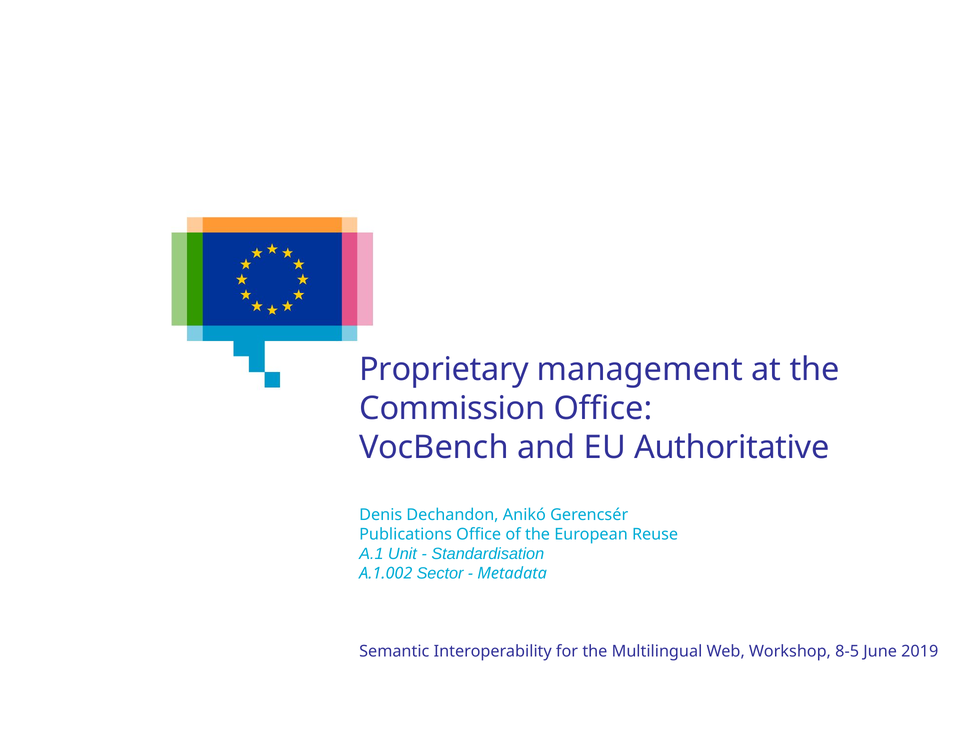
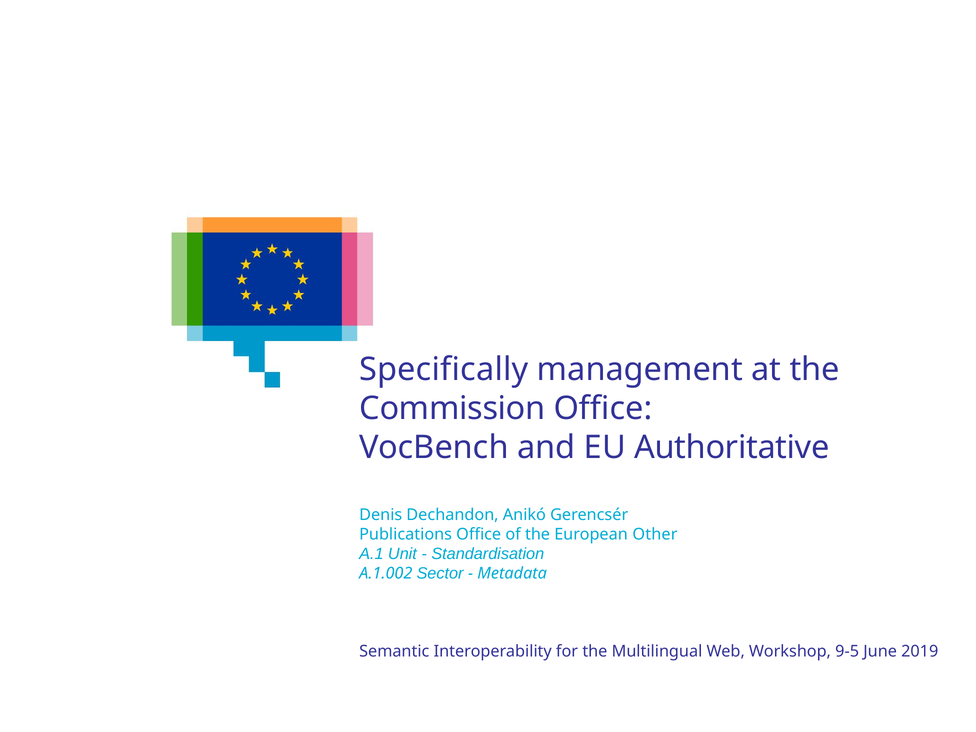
Proprietary: Proprietary -> Specifically
Reuse: Reuse -> Other
8-5: 8-5 -> 9-5
